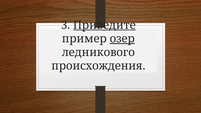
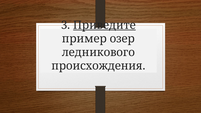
озер underline: present -> none
